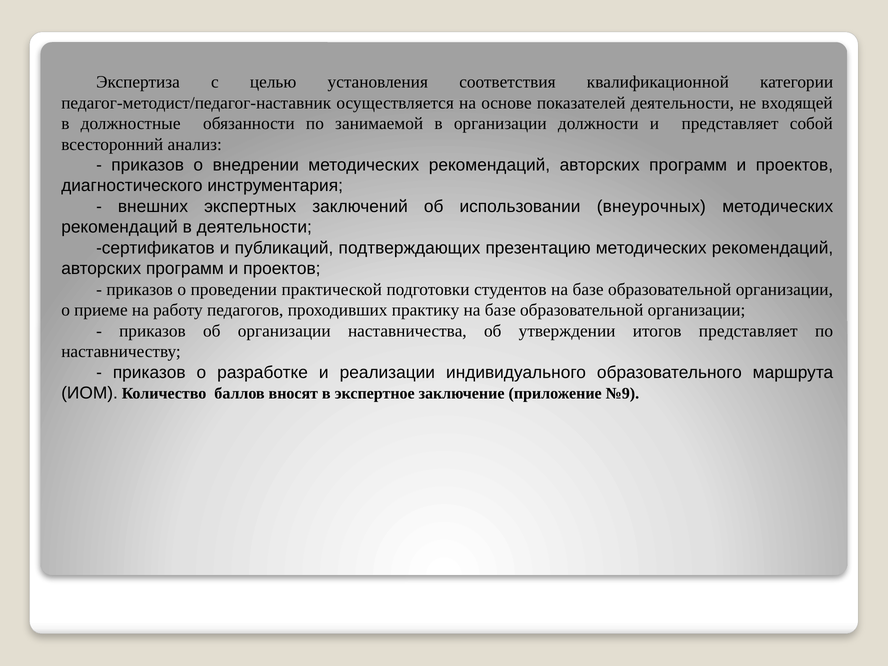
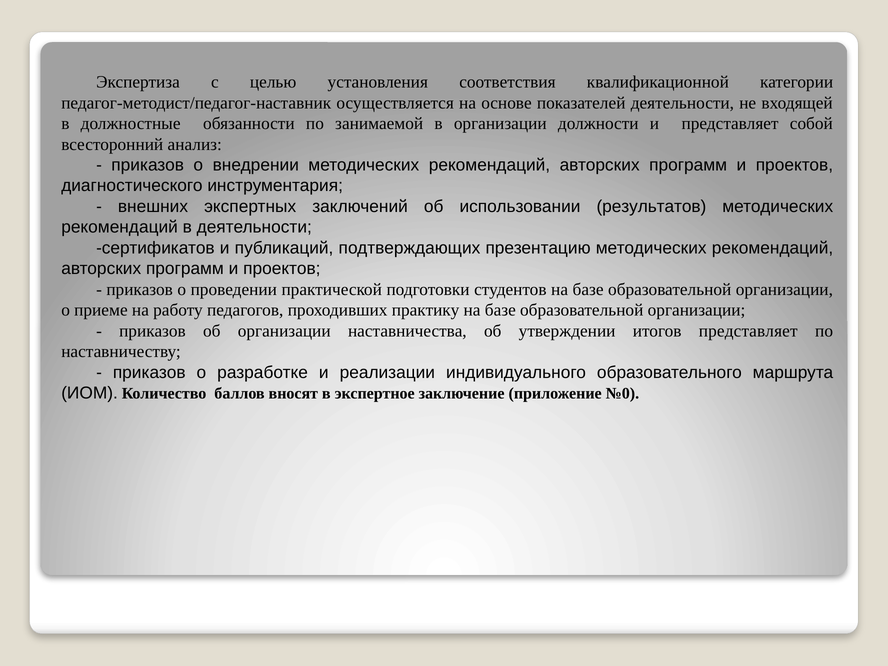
внеурочных: внеурочных -> результатов
№9: №9 -> №0
